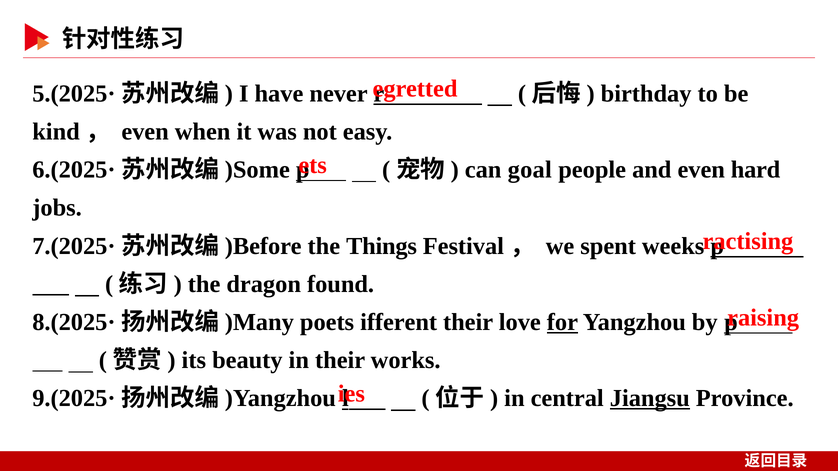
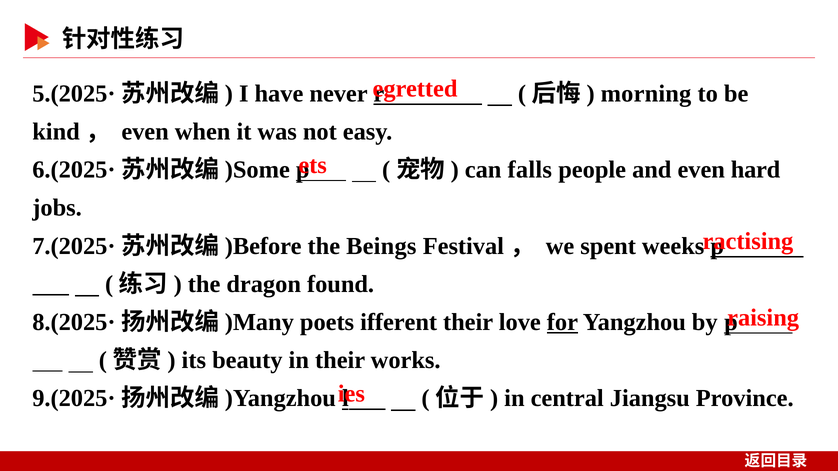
birthday: birthday -> morning
goal: goal -> falls
Things: Things -> Beings
Jiangsu underline: present -> none
